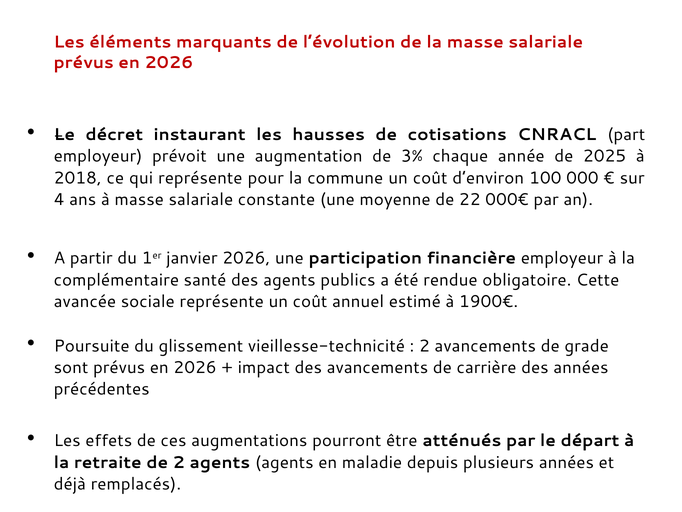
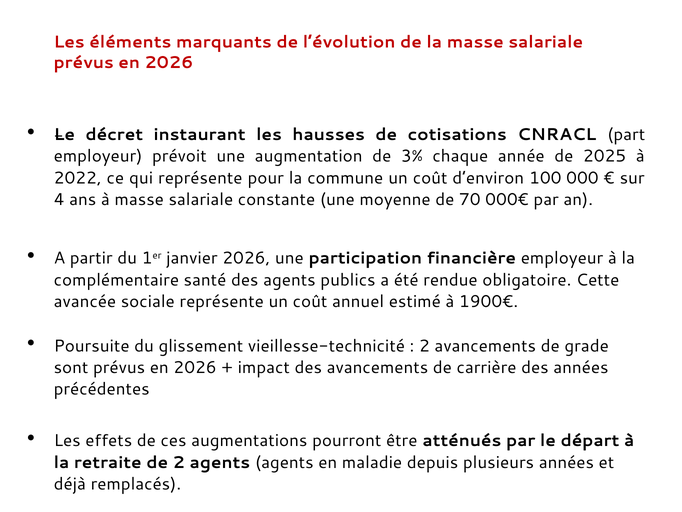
2018: 2018 -> 2022
22: 22 -> 70
